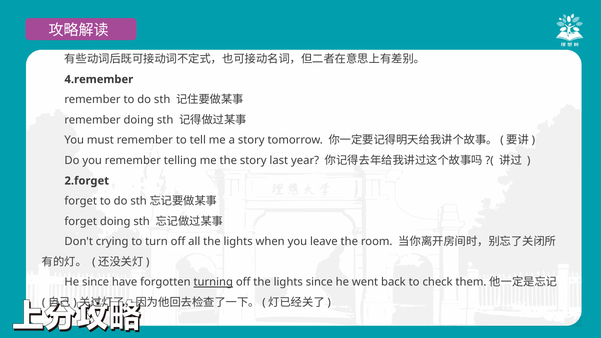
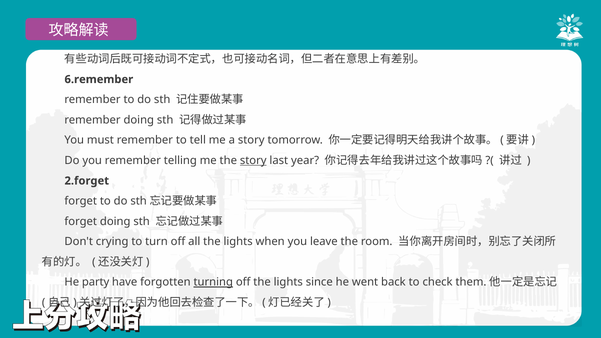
4.remember: 4.remember -> 6.remember
story at (253, 161) underline: none -> present
He since: since -> party
